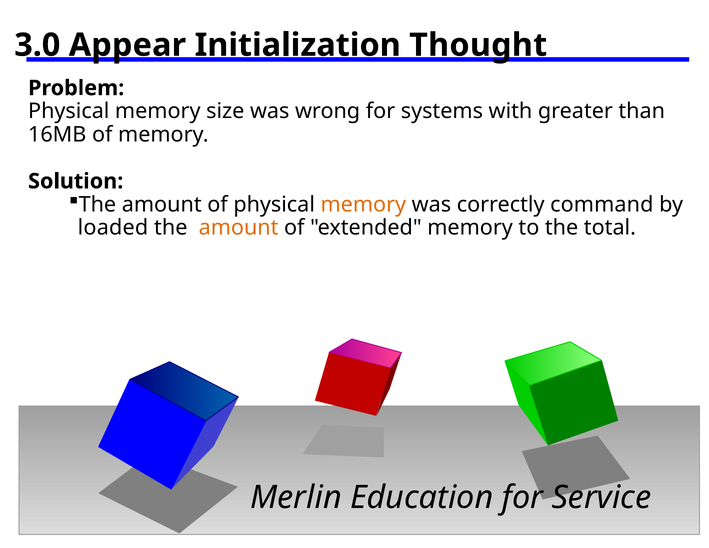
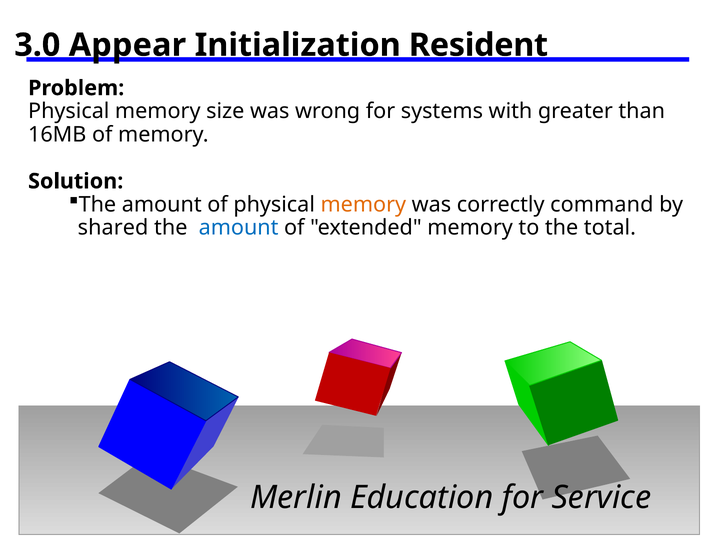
Thought: Thought -> Resident
loaded: loaded -> shared
amount at (239, 228) colour: orange -> blue
